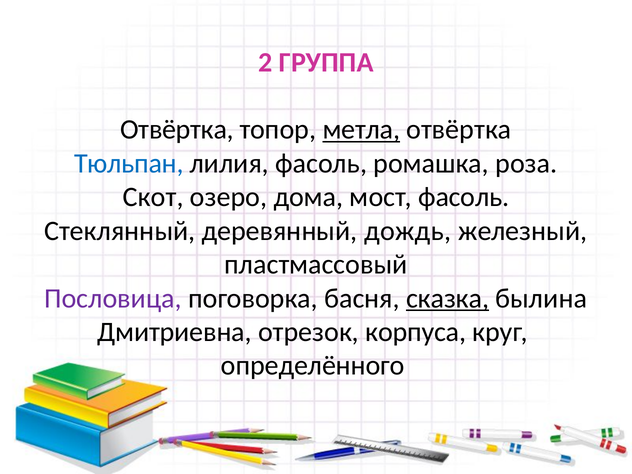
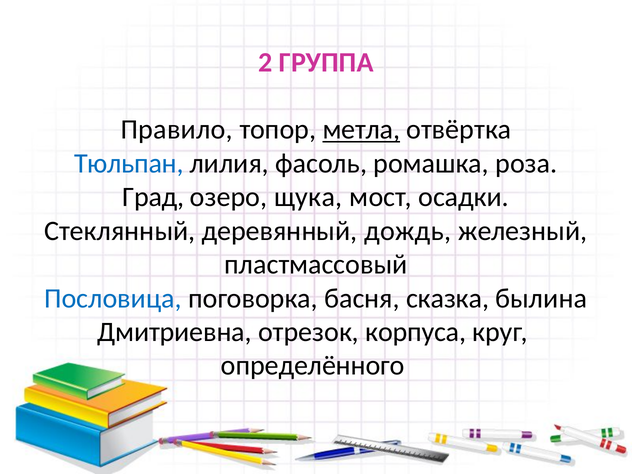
Отвёртка at (177, 130): Отвёртка -> Правило
Скот: Скот -> Град
дома: дома -> щука
мост фасоль: фасоль -> осадки
Пословица colour: purple -> blue
сказка underline: present -> none
